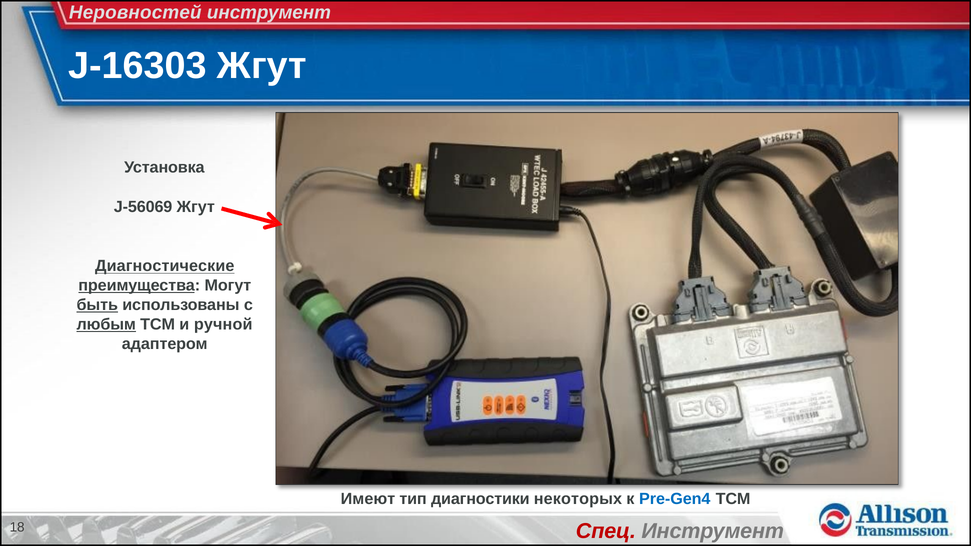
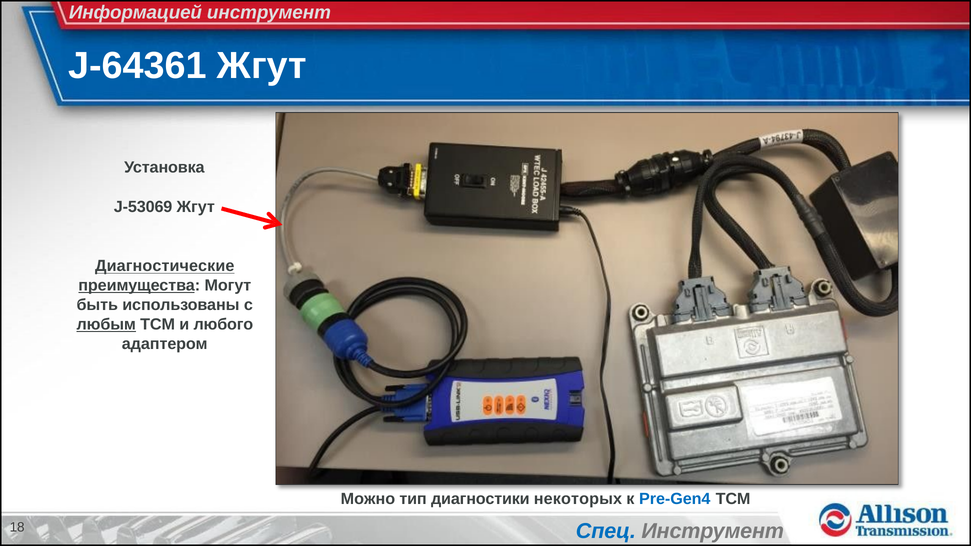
Неровностей: Неровностей -> Информацией
J-16303: J-16303 -> J-64361
J-56069: J-56069 -> J-53069
быть underline: present -> none
ручной: ручной -> любого
Имеют: Имеют -> Можно
Спец colour: red -> blue
